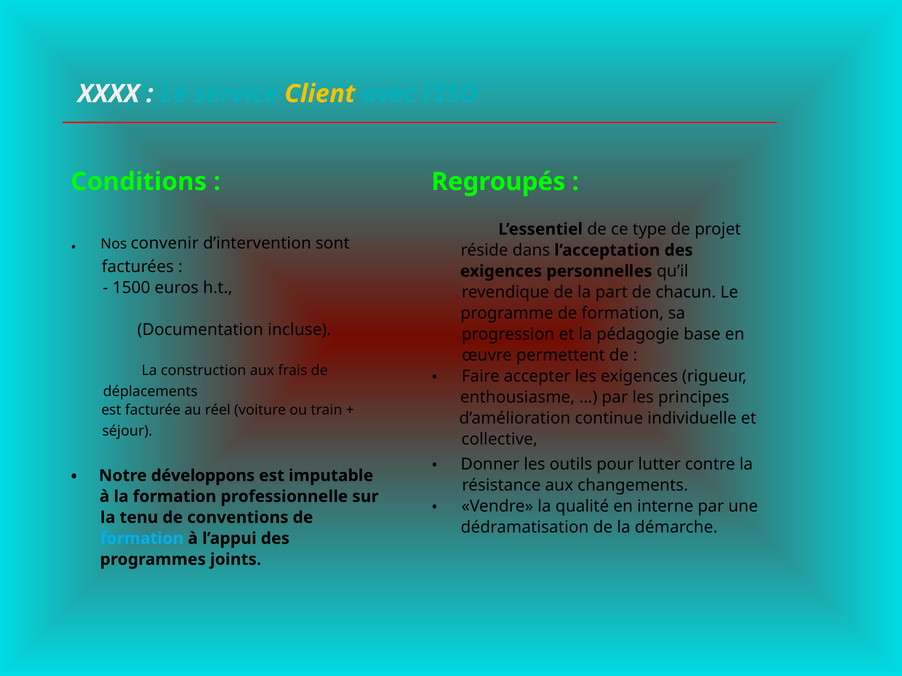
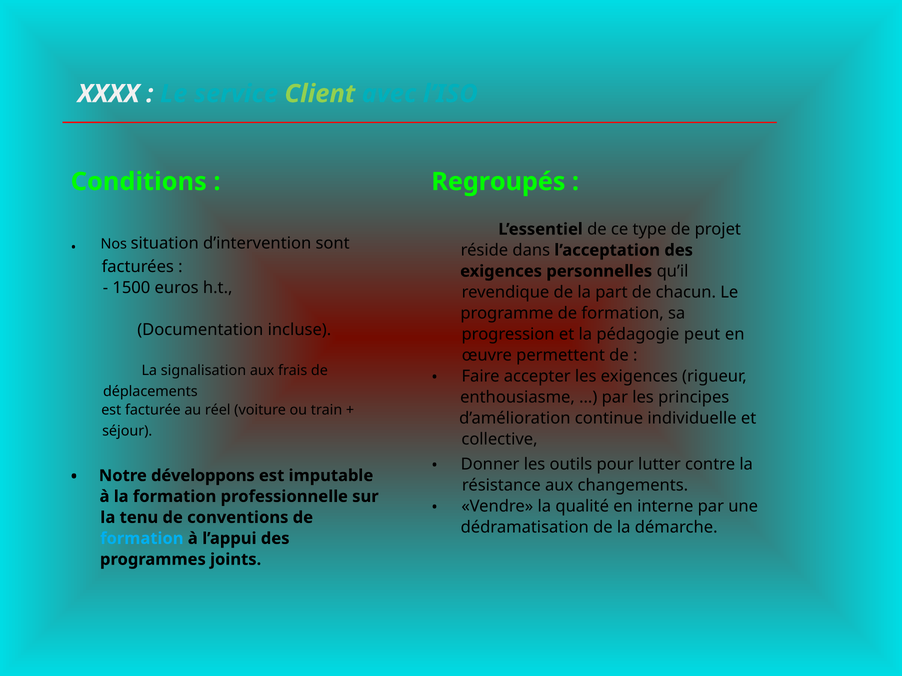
Client colour: yellow -> light green
convenir: convenir -> situation
base: base -> peut
construction: construction -> signalisation
